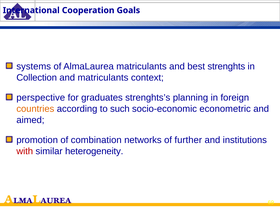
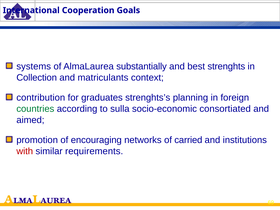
AlmaLaurea matriculants: matriculants -> substantially
perspective: perspective -> contribution
countries colour: orange -> green
such: such -> sulla
econometric: econometric -> consortiated
combination: combination -> encouraging
further: further -> carried
heterogeneity: heterogeneity -> requirements
